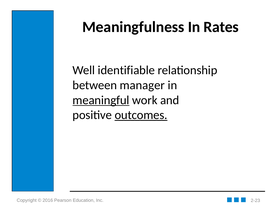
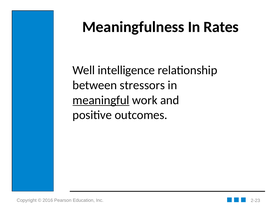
identifiable: identifiable -> intelligence
manager: manager -> stressors
outcomes underline: present -> none
